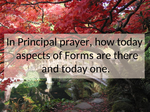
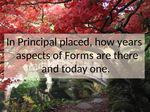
prayer: prayer -> placed
how today: today -> years
